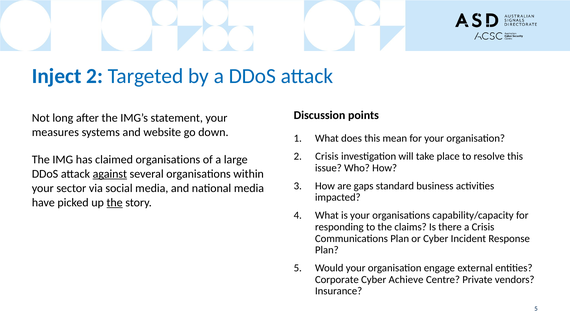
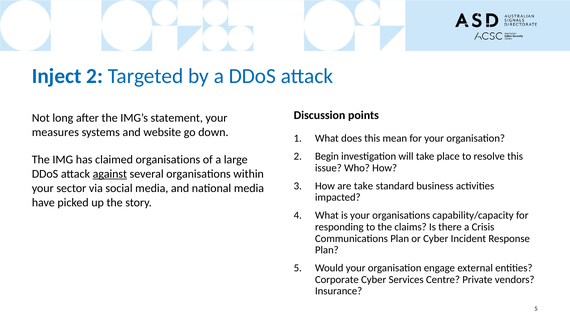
2 Crisis: Crisis -> Begin
are gaps: gaps -> take
the at (115, 202) underline: present -> none
Achieve: Achieve -> Services
